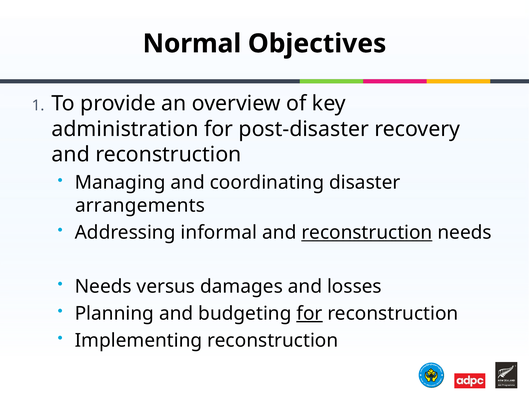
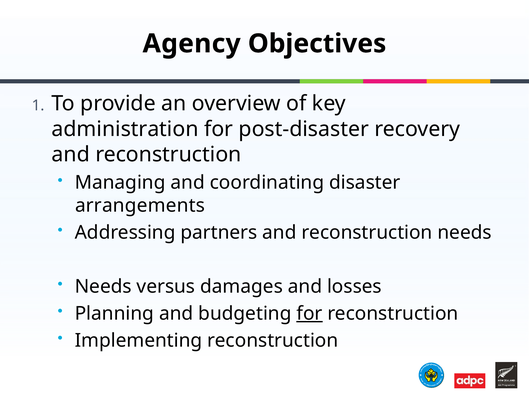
Normal: Normal -> Agency
informal: informal -> partners
reconstruction at (367, 233) underline: present -> none
